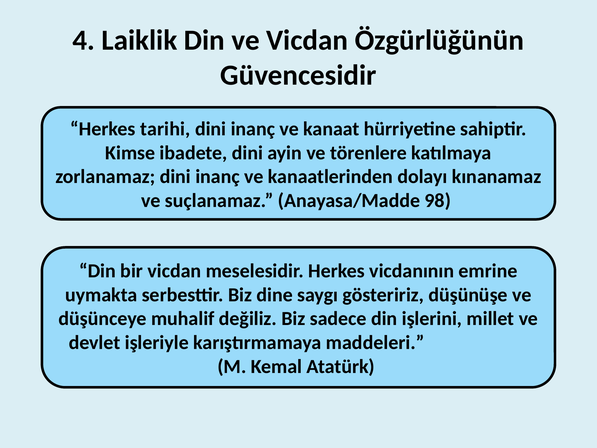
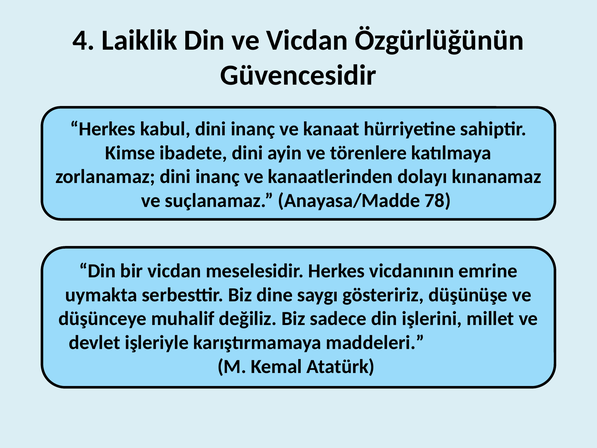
tarihi: tarihi -> kabul
98: 98 -> 78
